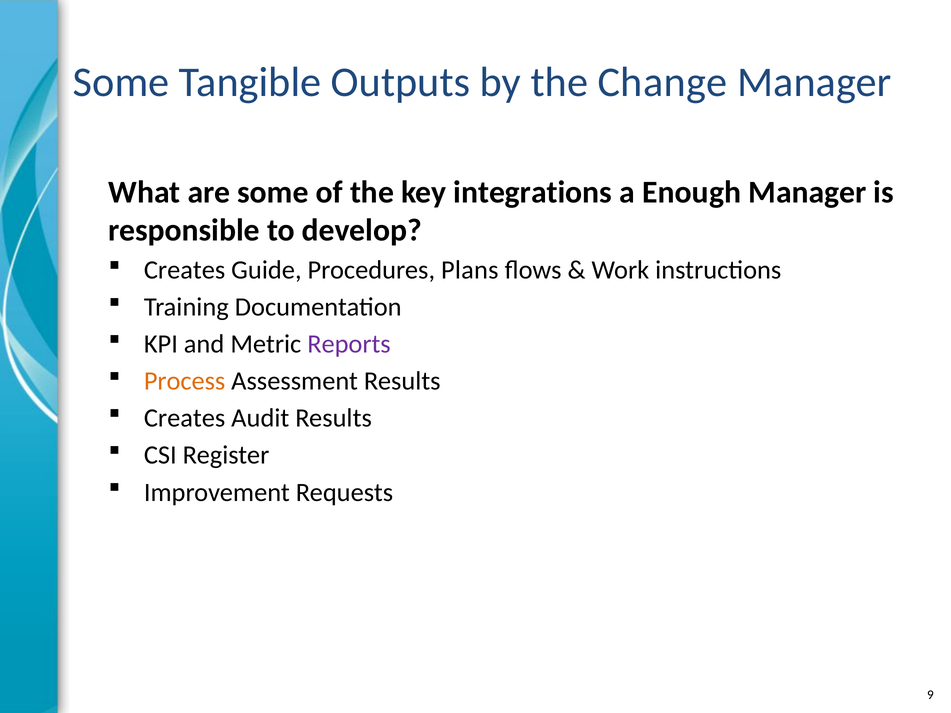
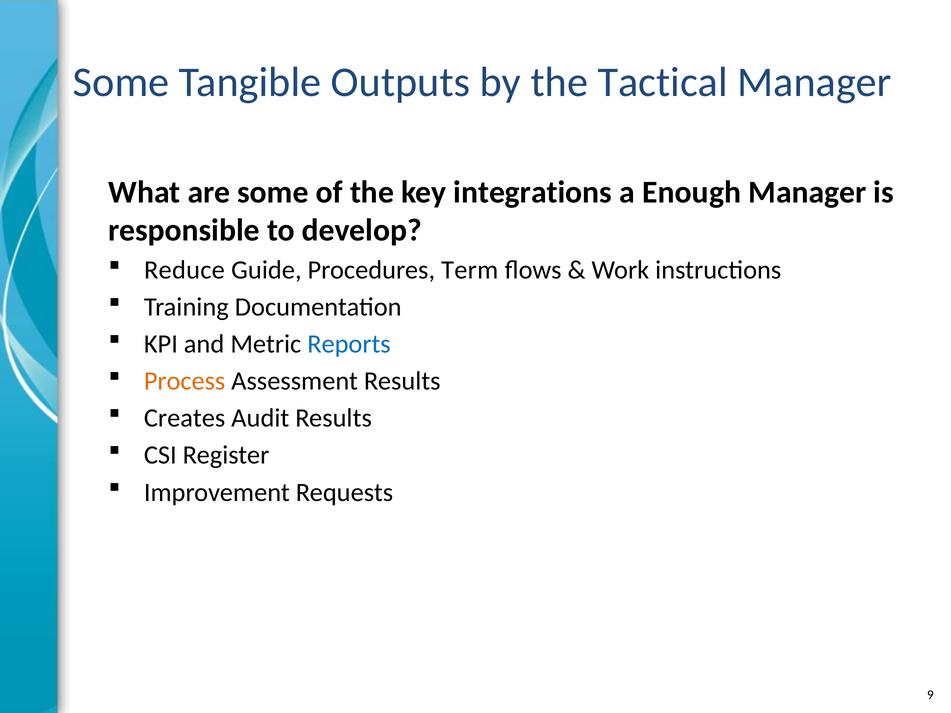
Change: Change -> Tactical
Creates at (185, 270): Creates -> Reduce
Plans: Plans -> Term
Reports colour: purple -> blue
